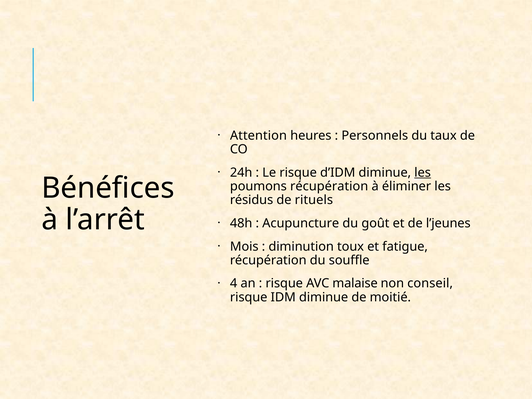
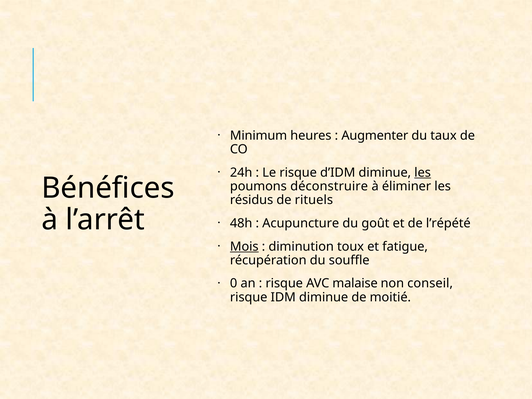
Attention: Attention -> Minimum
Personnels: Personnels -> Augmenter
poumons récupération: récupération -> déconstruire
l’jeunes: l’jeunes -> l’répété
Mois underline: none -> present
4: 4 -> 0
